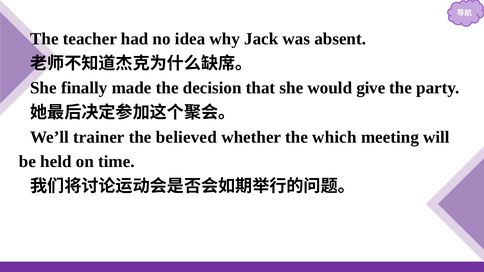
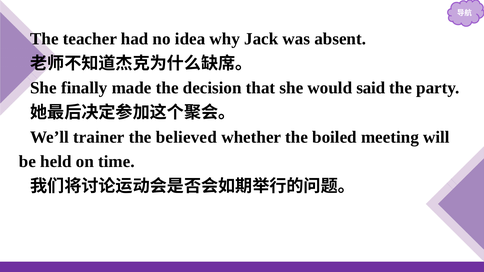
give: give -> said
which: which -> boiled
